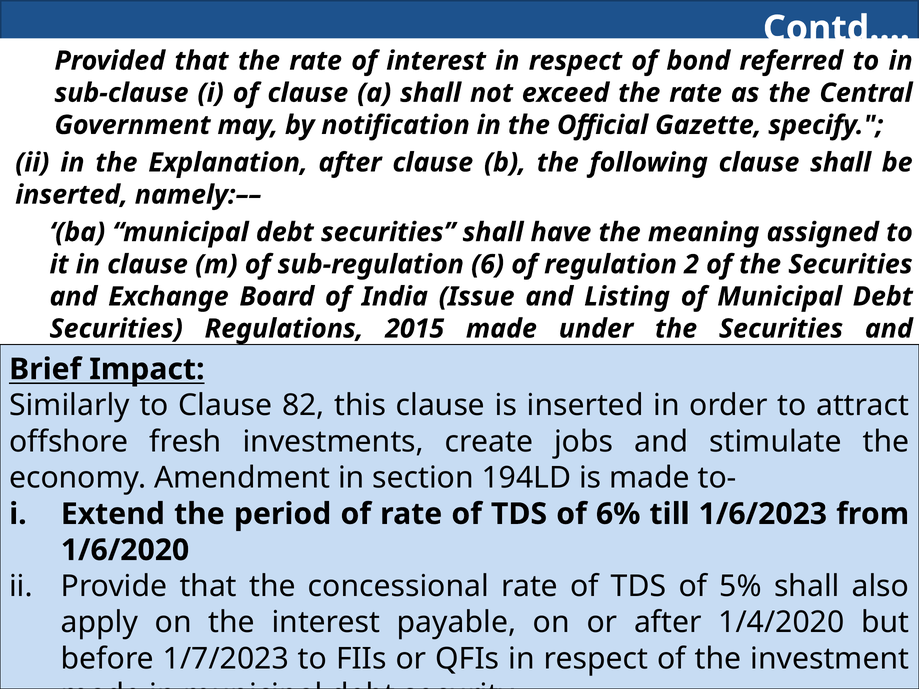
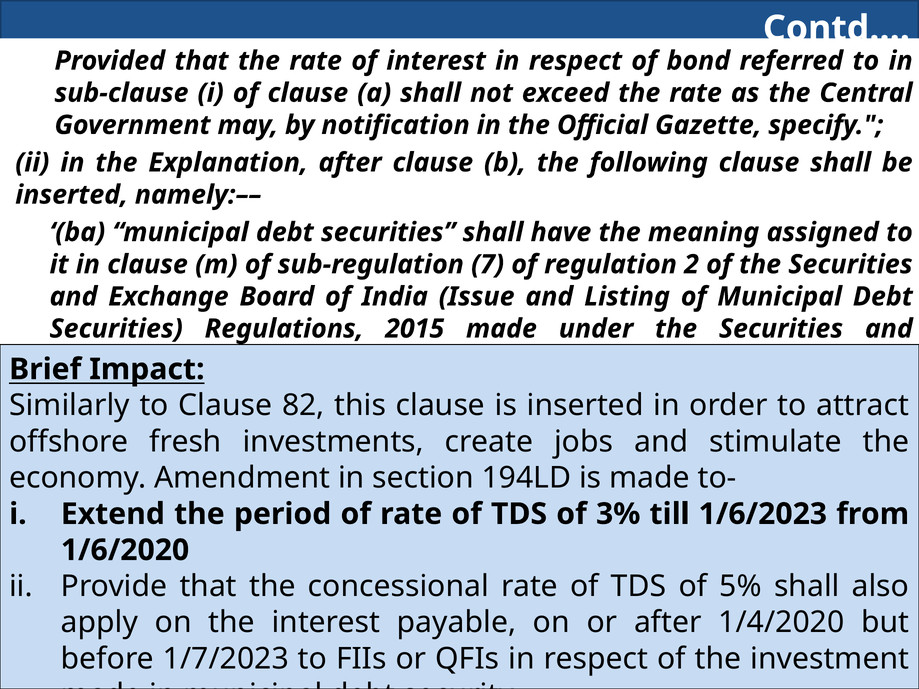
6: 6 -> 7
6%: 6% -> 3%
